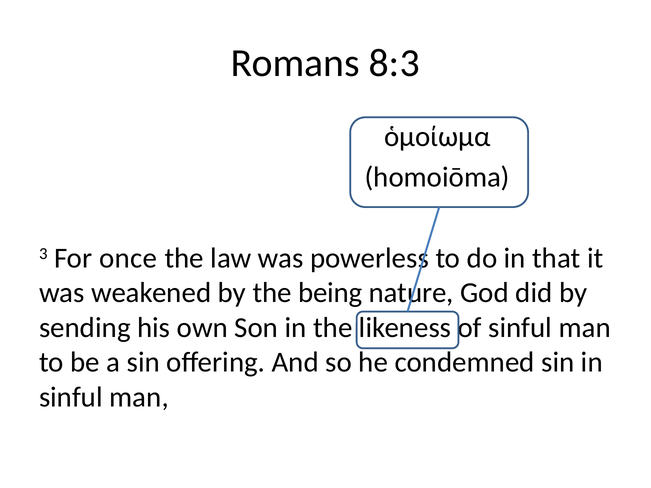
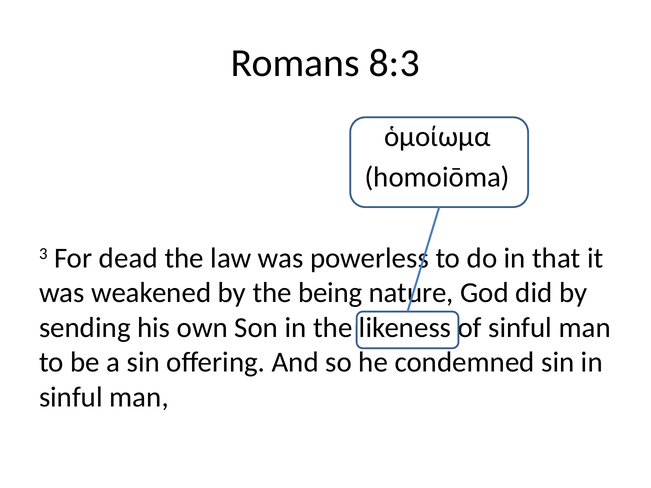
once: once -> dead
